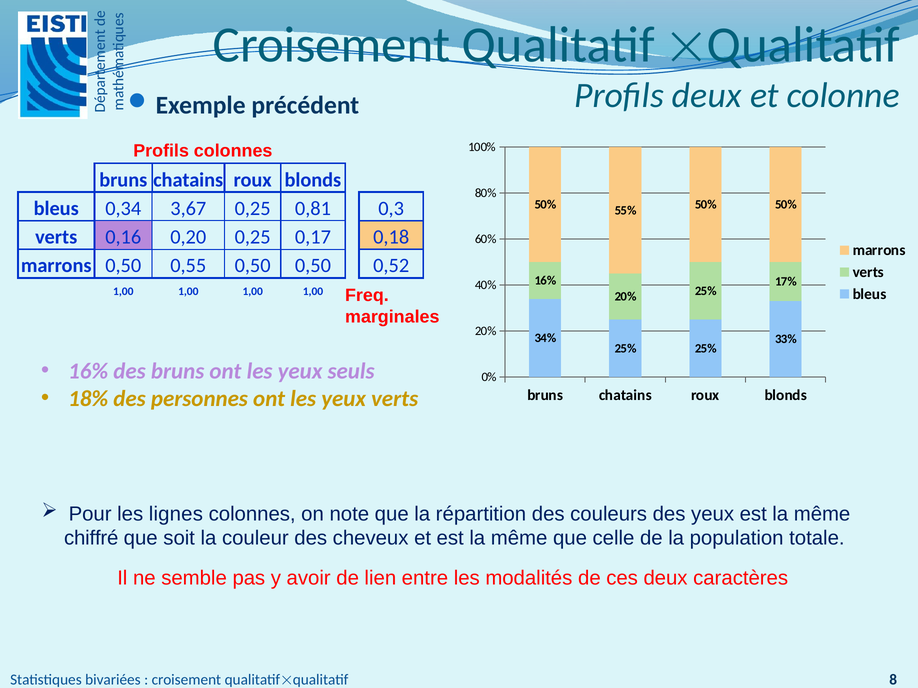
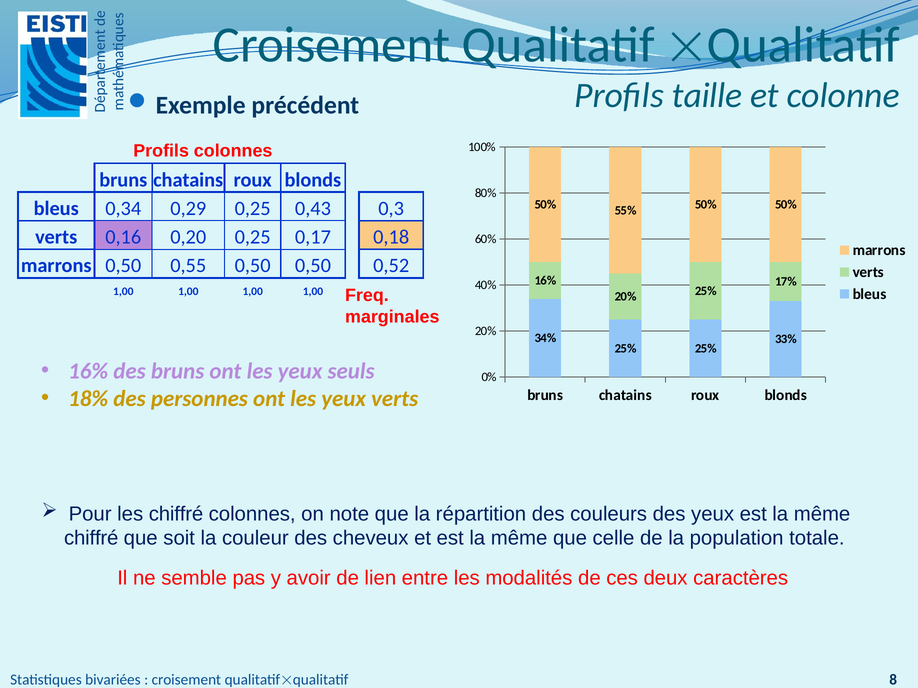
Profils deux: deux -> taille
3,67: 3,67 -> 0,29
0,81: 0,81 -> 0,43
les lignes: lignes -> chiffré
